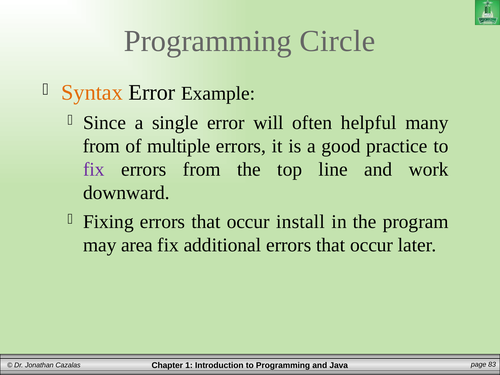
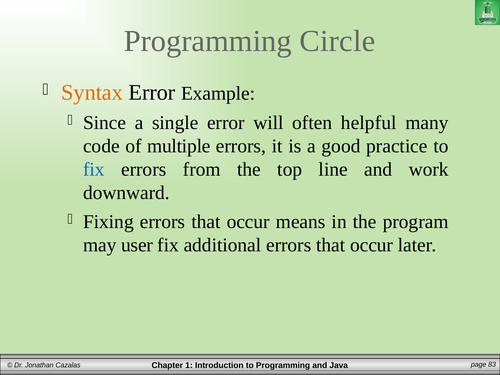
from at (101, 146): from -> code
fix at (94, 169) colour: purple -> blue
install: install -> means
area: area -> user
